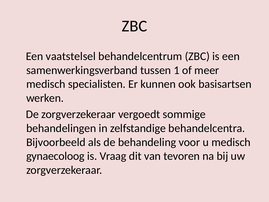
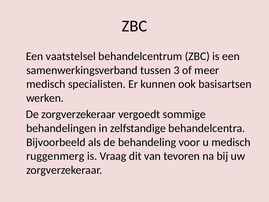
1: 1 -> 3
gynaecoloog: gynaecoloog -> ruggenmerg
